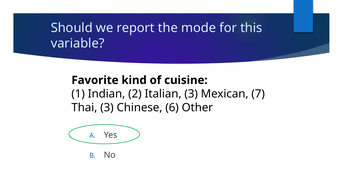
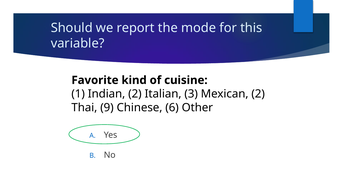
Mexican 7: 7 -> 2
Thai 3: 3 -> 9
